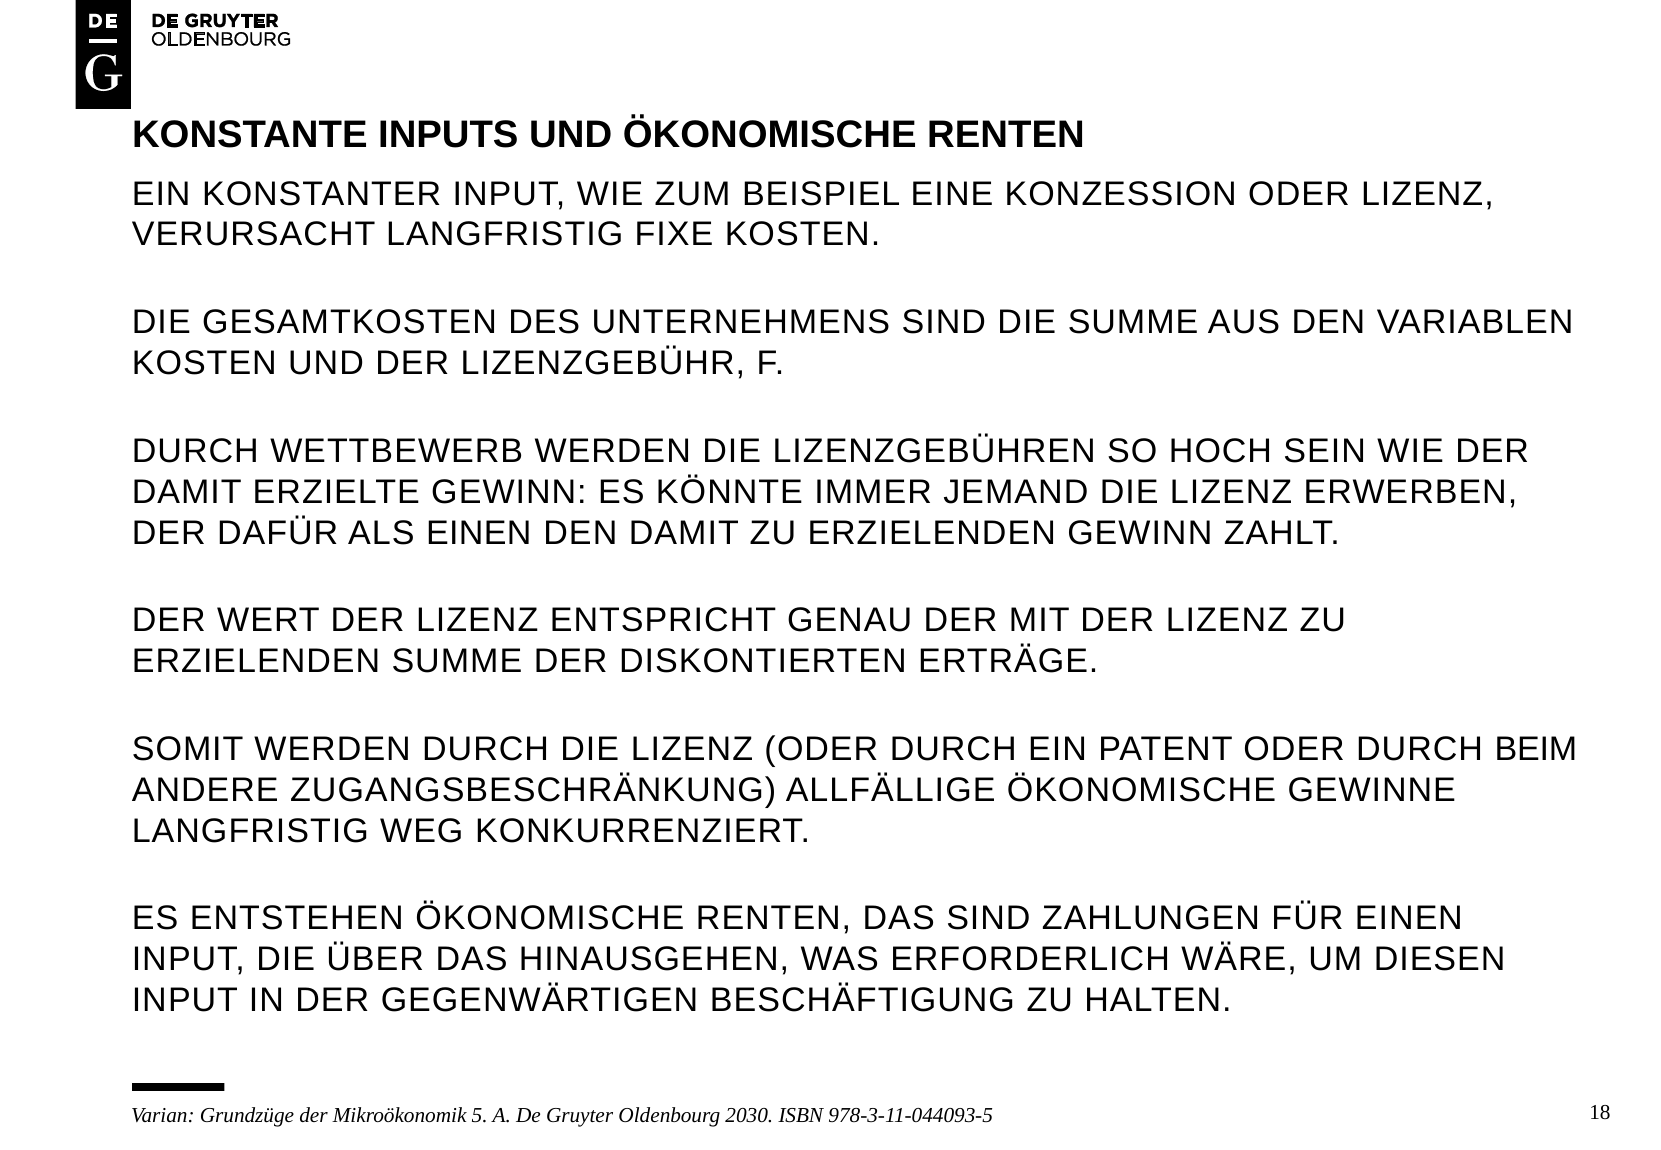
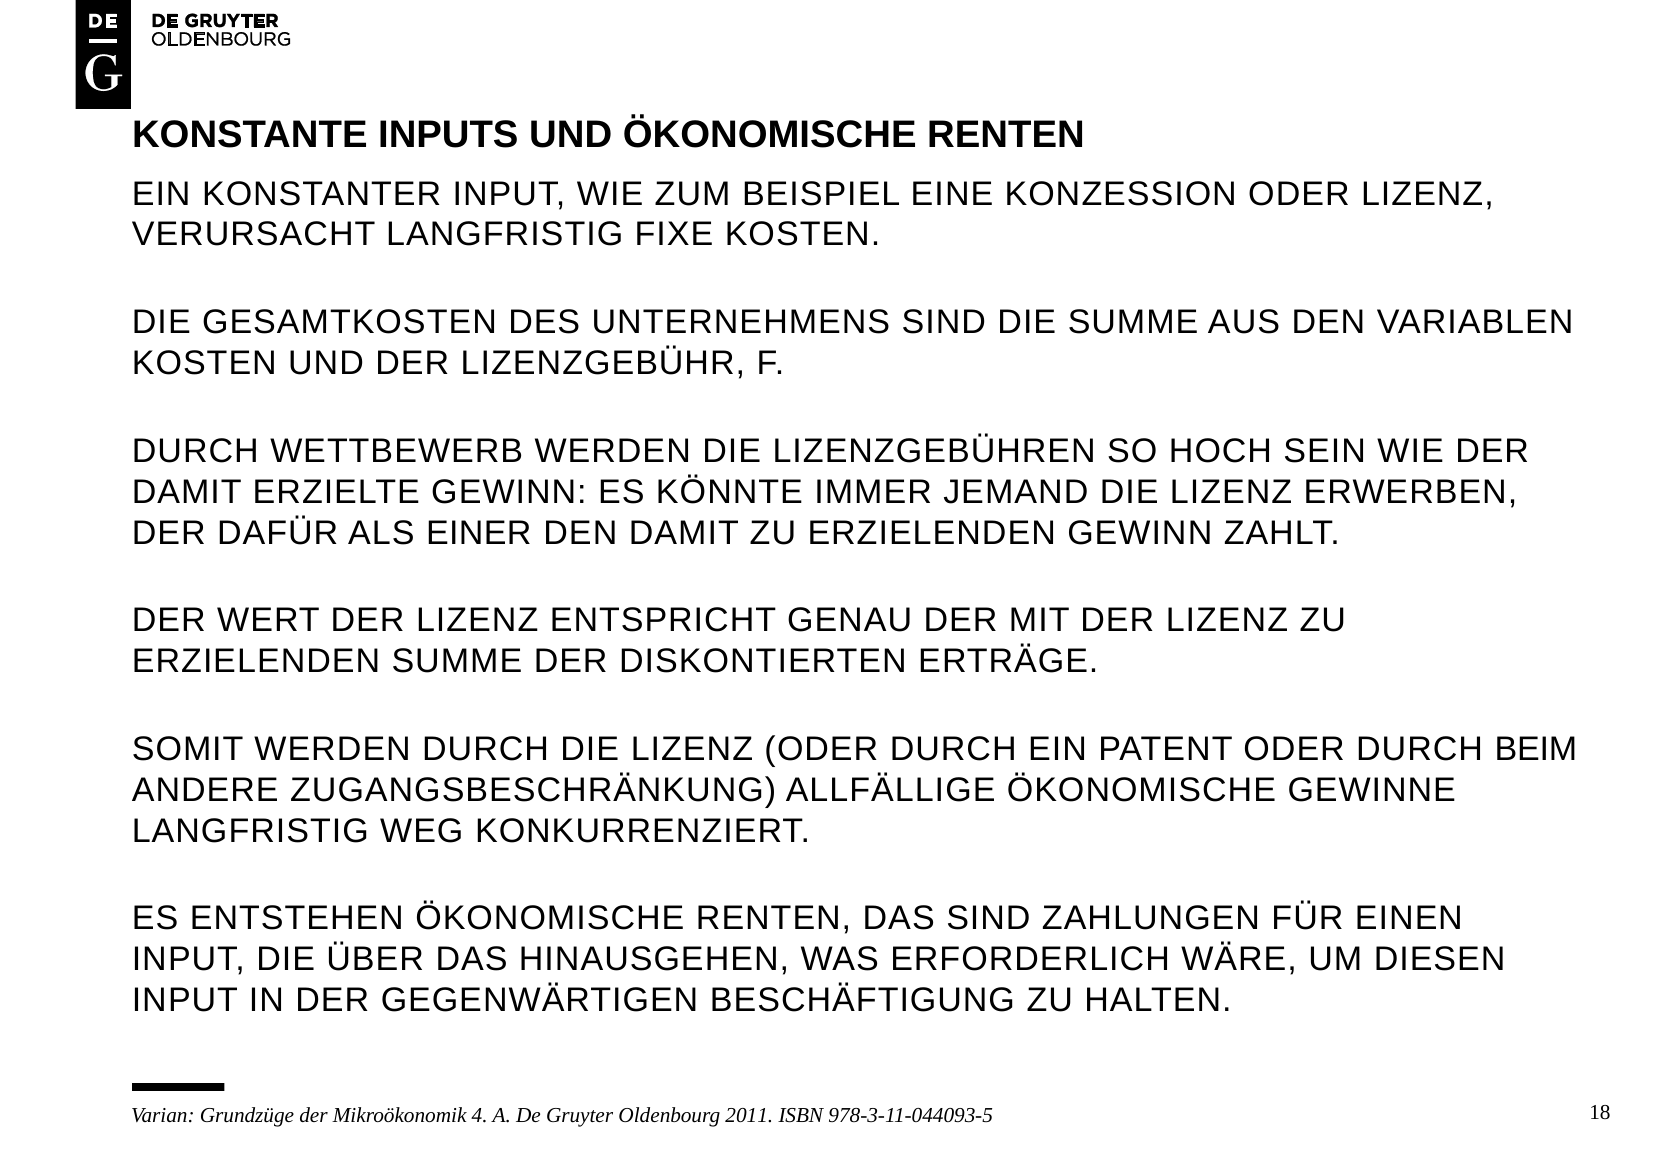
ALS EINEN: EINEN -> EINER
5: 5 -> 4
2030: 2030 -> 2011
